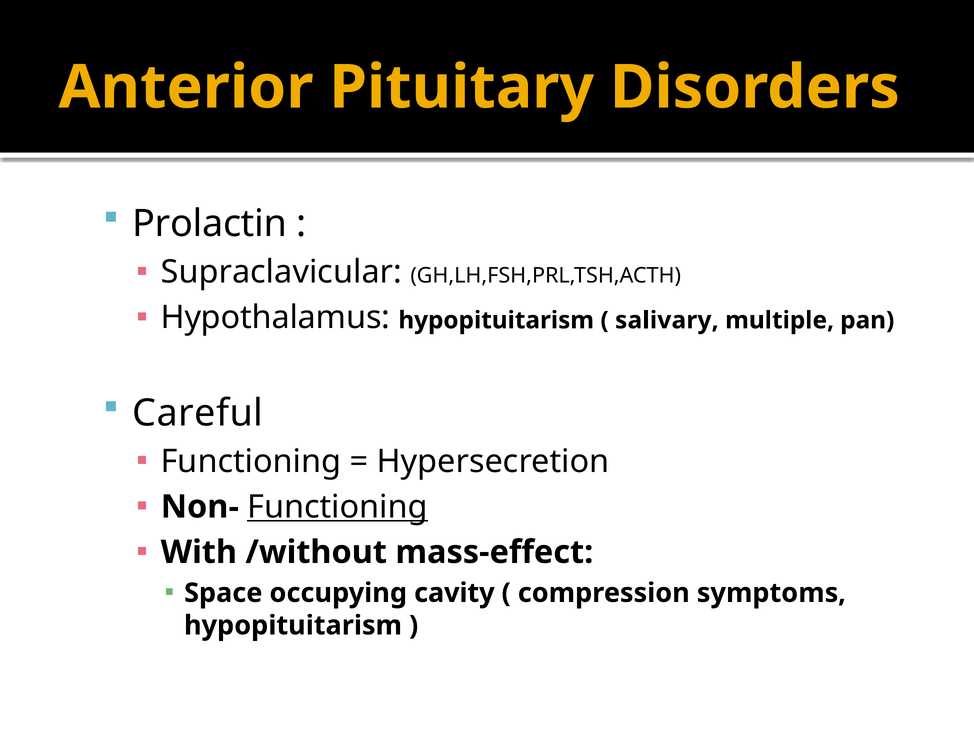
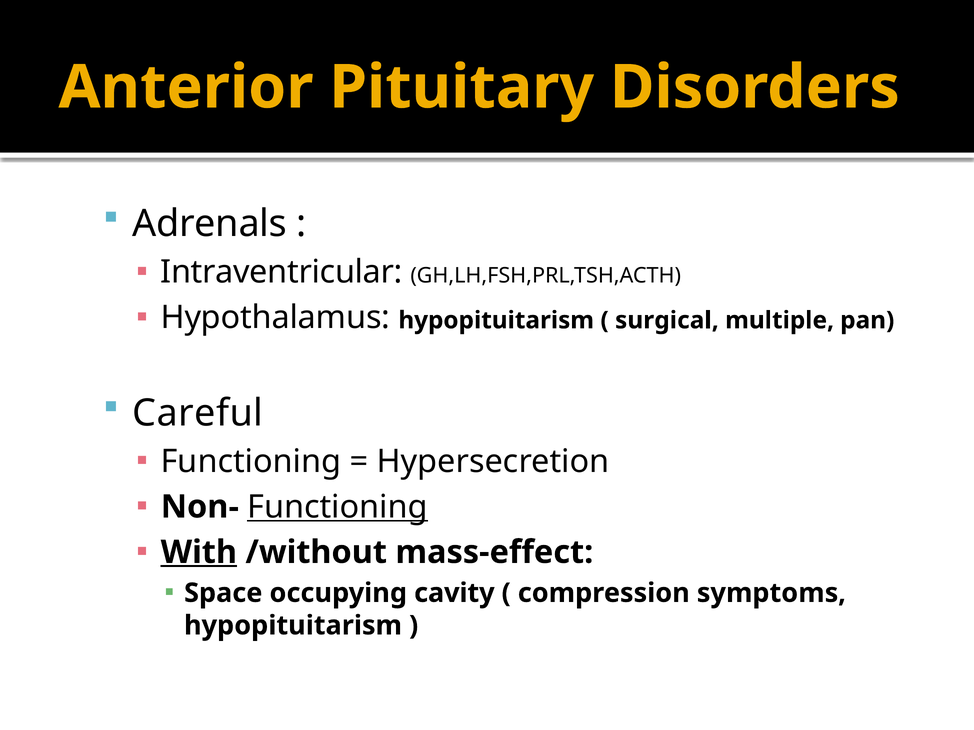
Prolactin: Prolactin -> Adrenals
Supraclavicular: Supraclavicular -> Intraventricular
salivary: salivary -> surgical
With underline: none -> present
